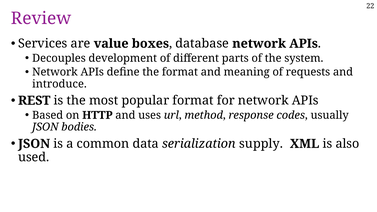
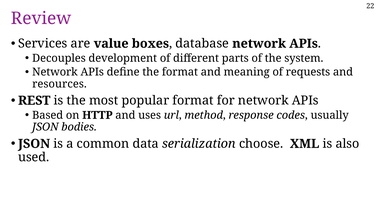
introduce: introduce -> resources
supply: supply -> choose
